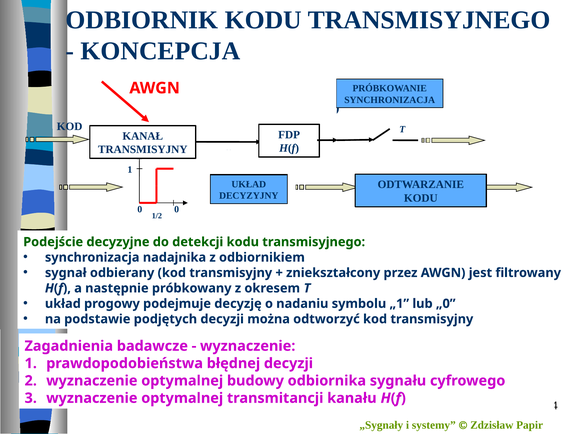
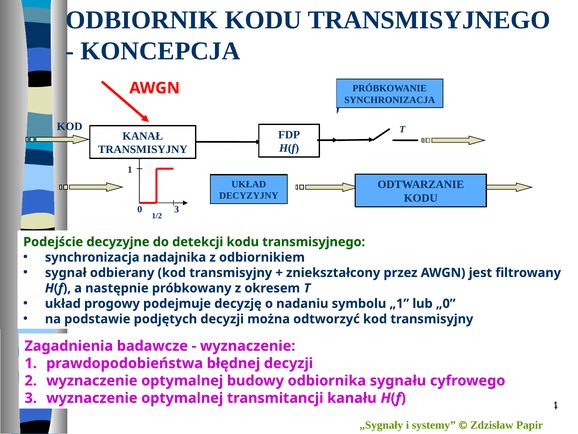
0 0: 0 -> 3
